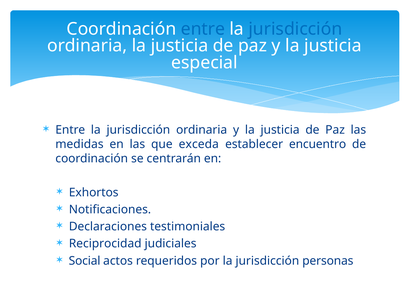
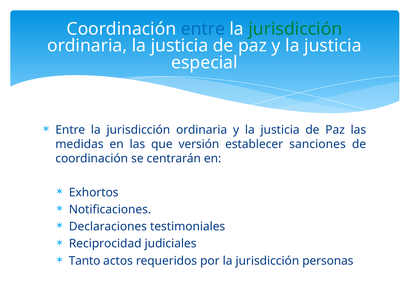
jurisdicción at (295, 29) colour: blue -> green
exceda: exceda -> versión
encuentro: encuentro -> sanciones
Social: Social -> Tanto
